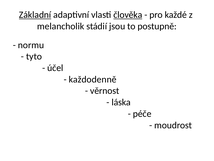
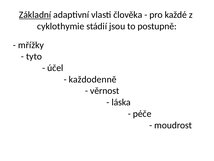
člověka underline: present -> none
melancholik: melancholik -> cyklothymie
normu: normu -> mřížky
